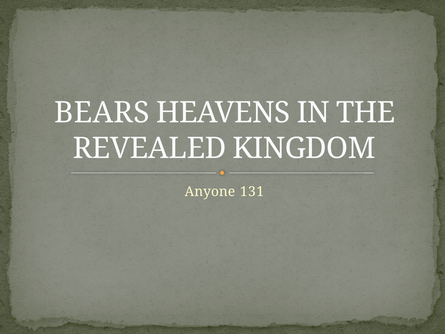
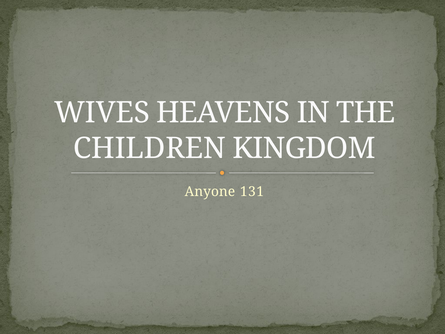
BEARS: BEARS -> WIVES
REVEALED: REVEALED -> CHILDREN
